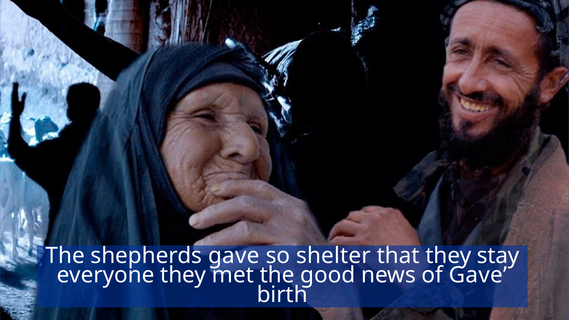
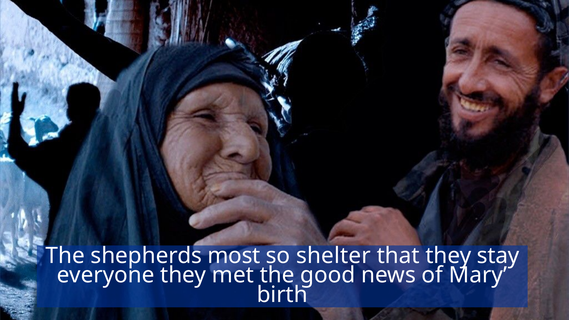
shepherds gave: gave -> most
of Gave: Gave -> Mary
